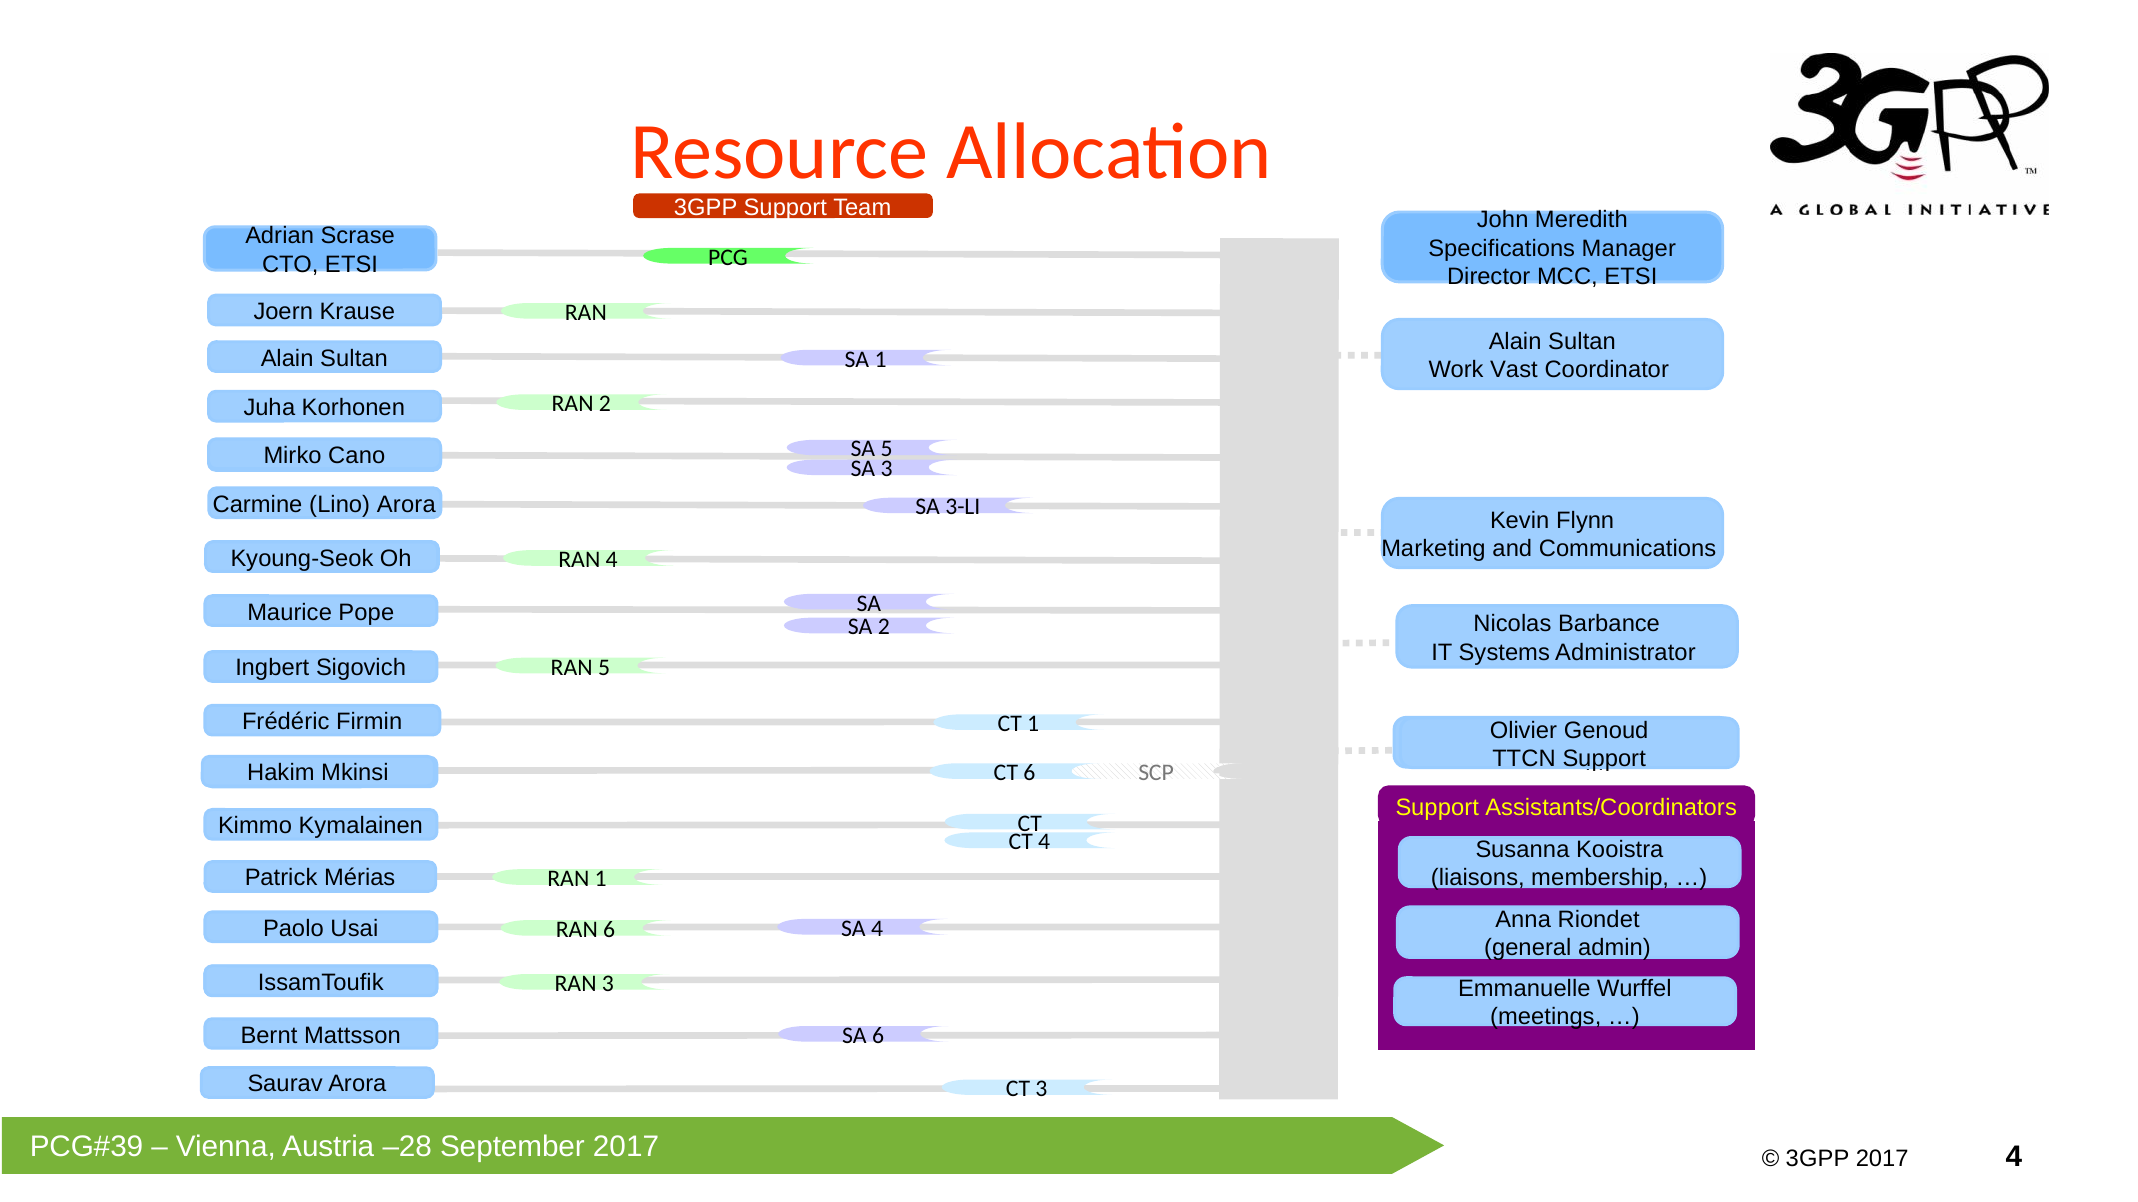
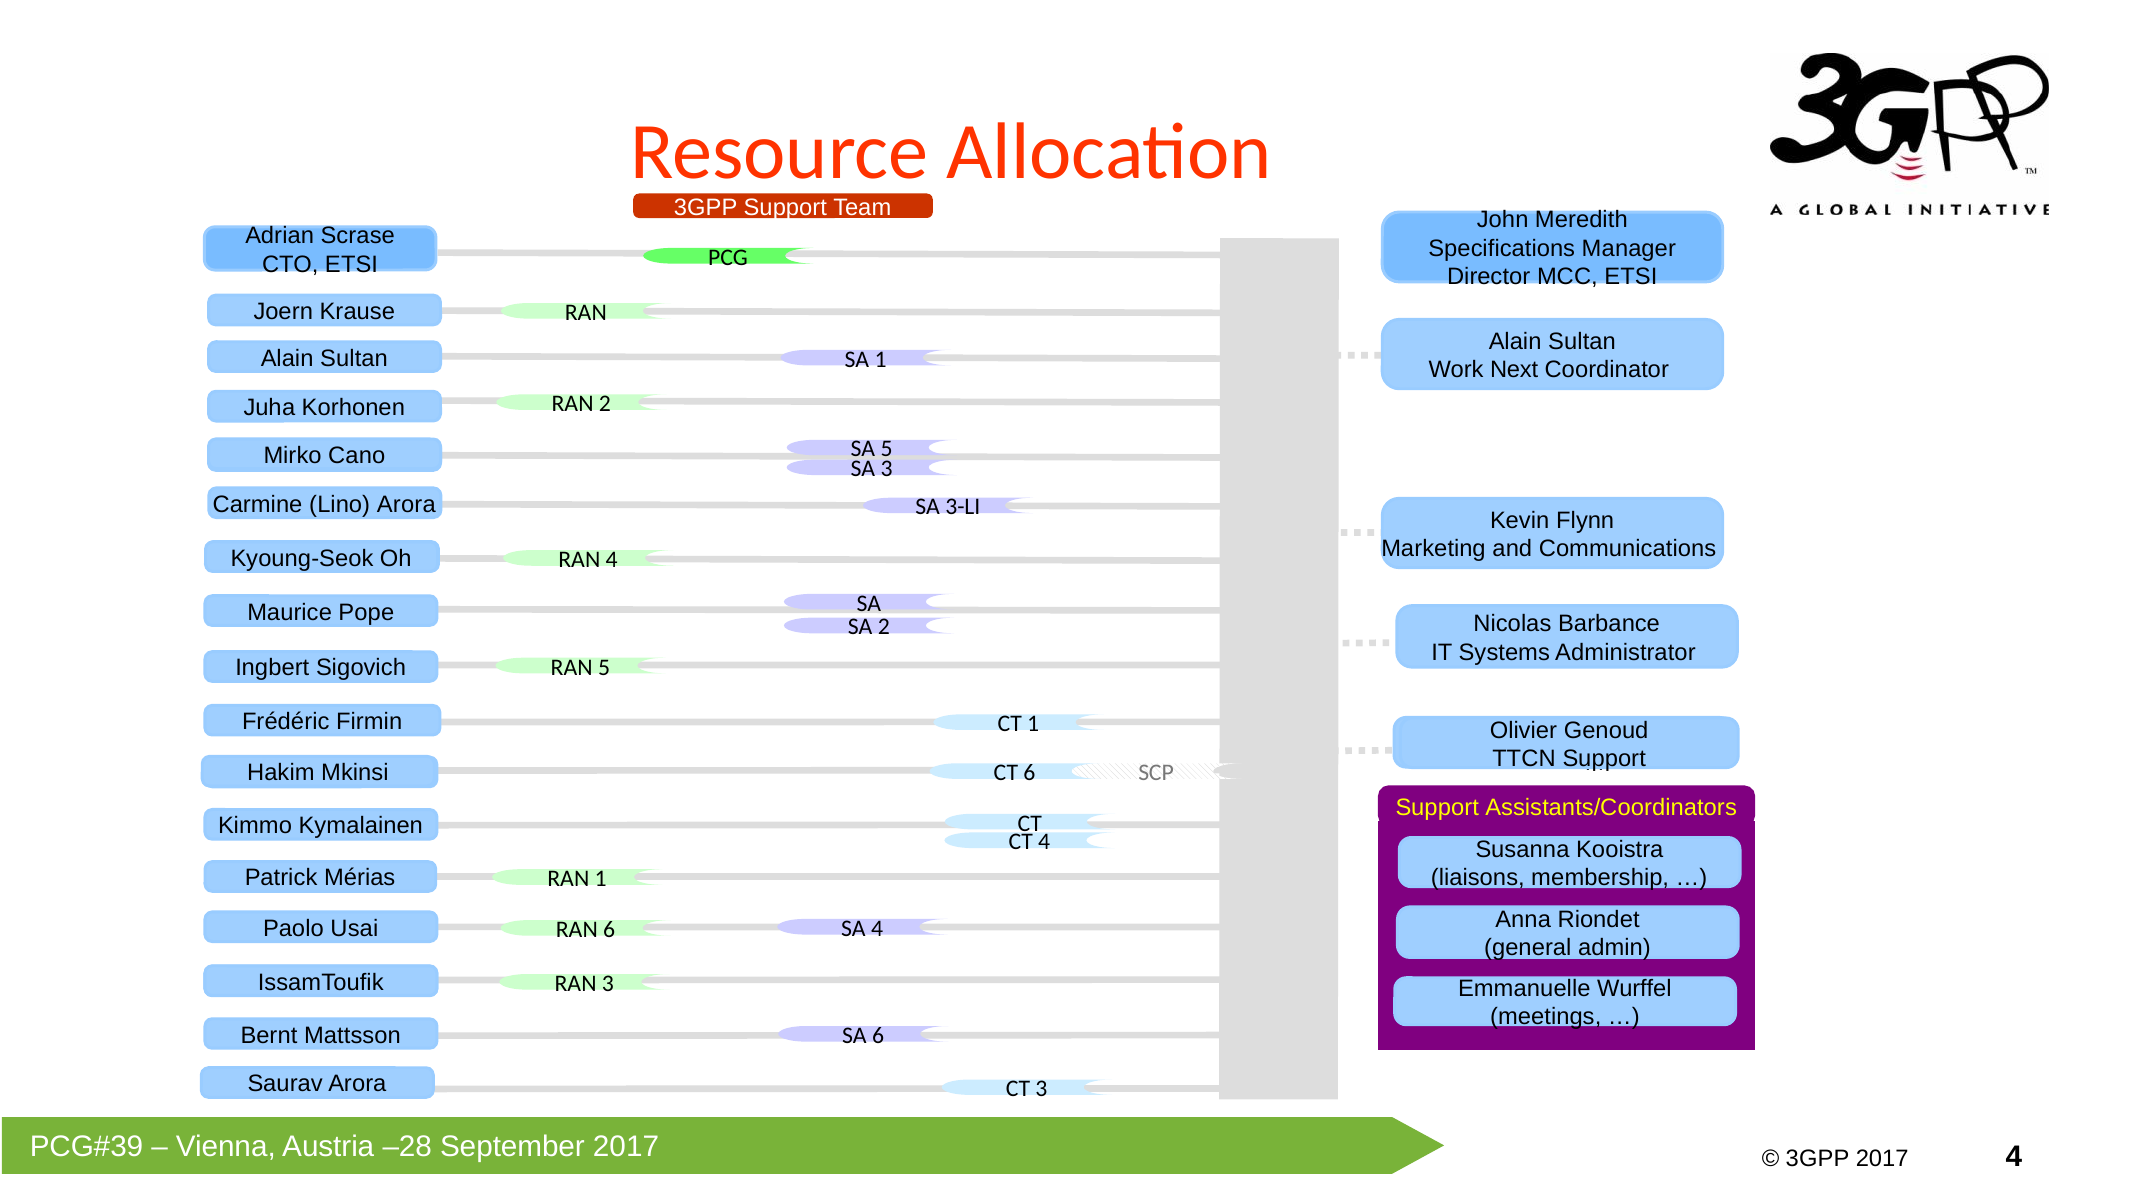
Vast: Vast -> Next
